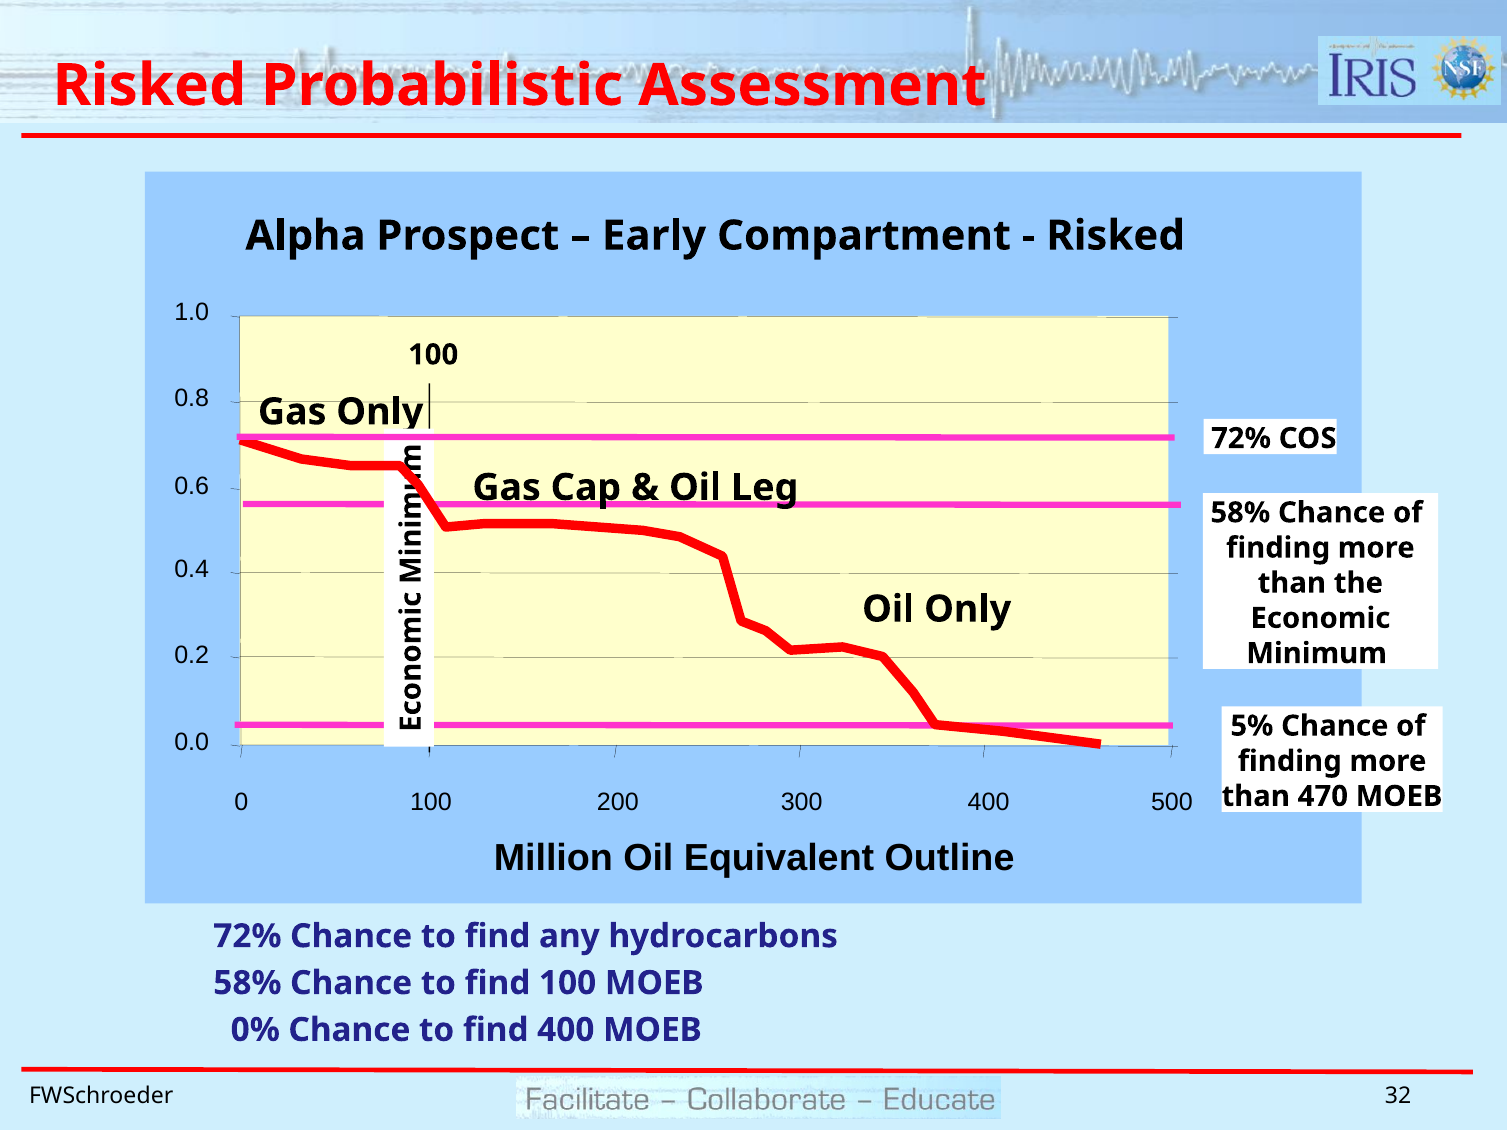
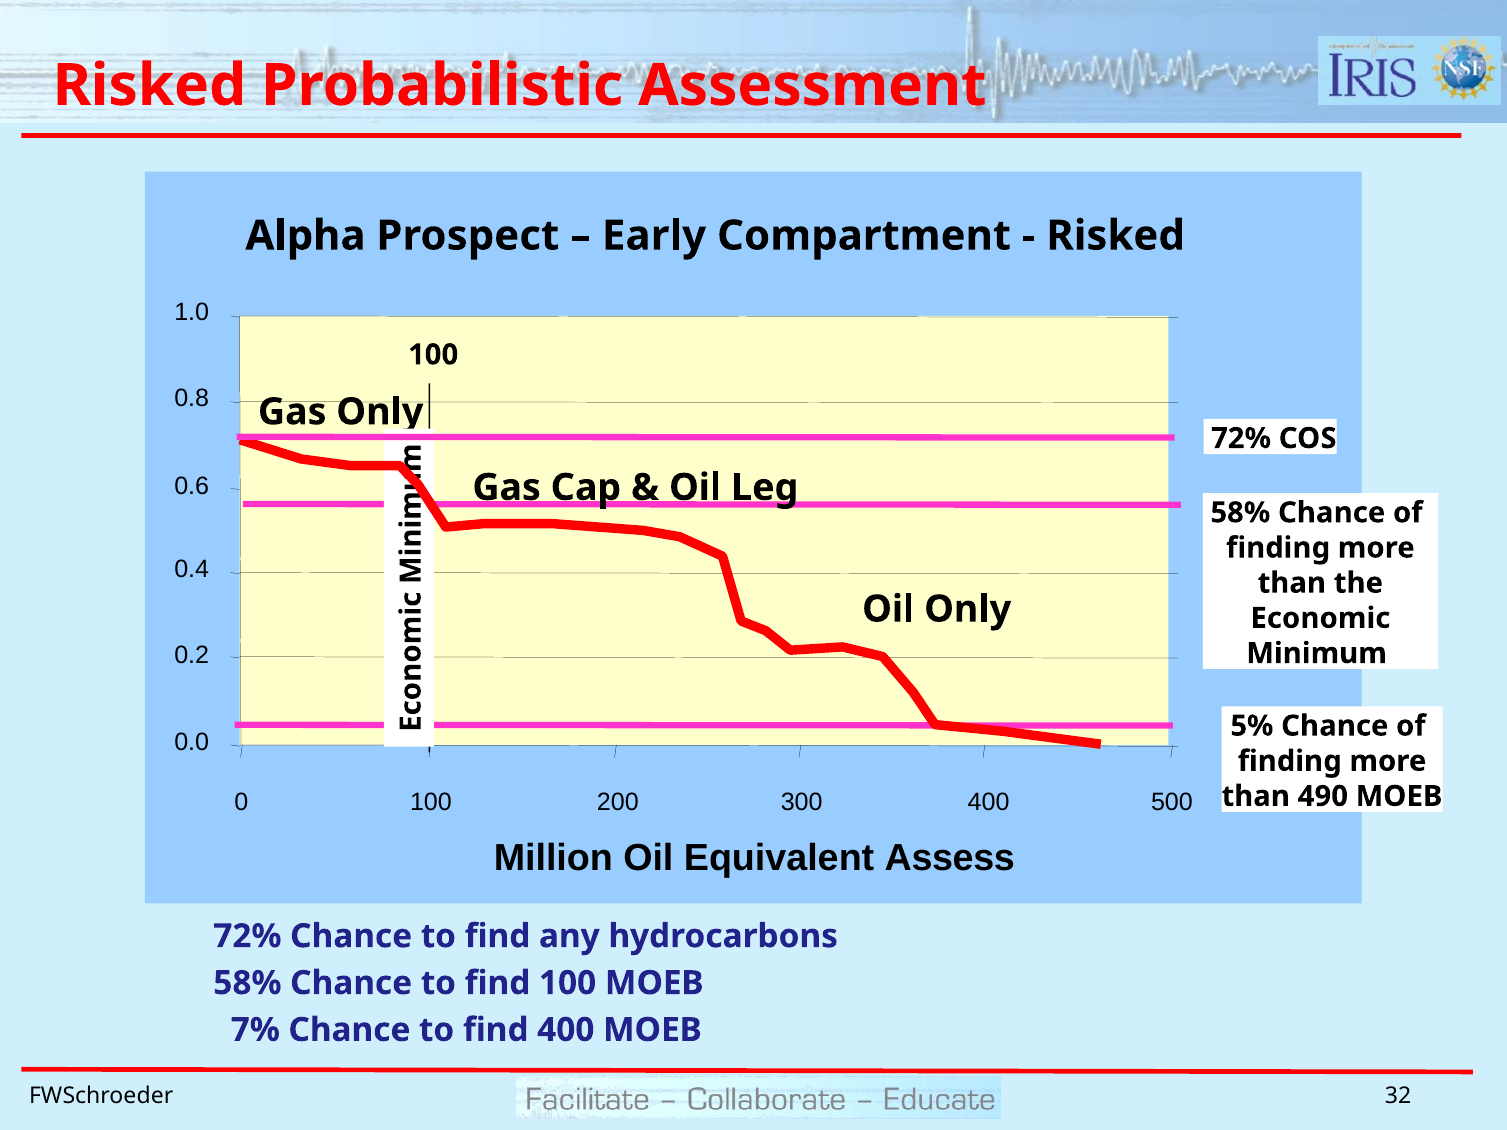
470: 470 -> 490
Outline: Outline -> Assess
0%: 0% -> 7%
